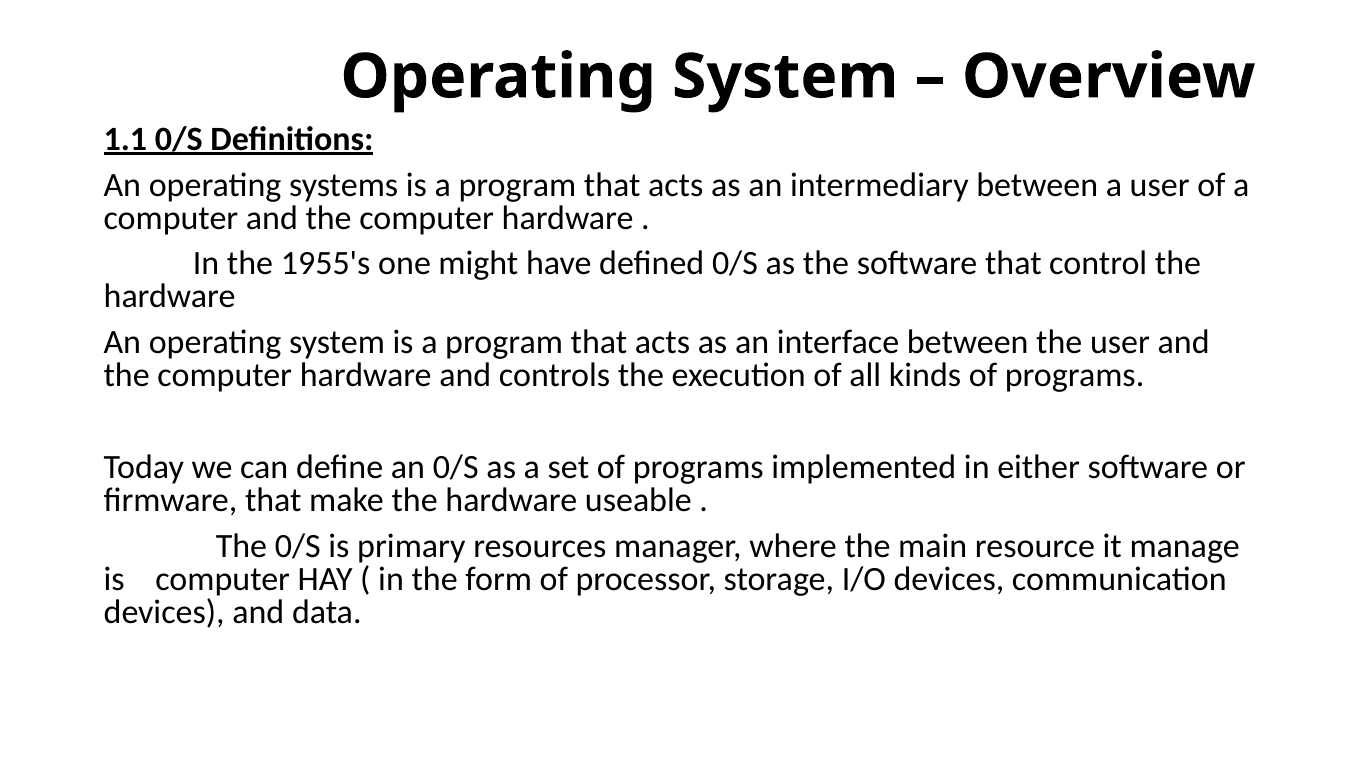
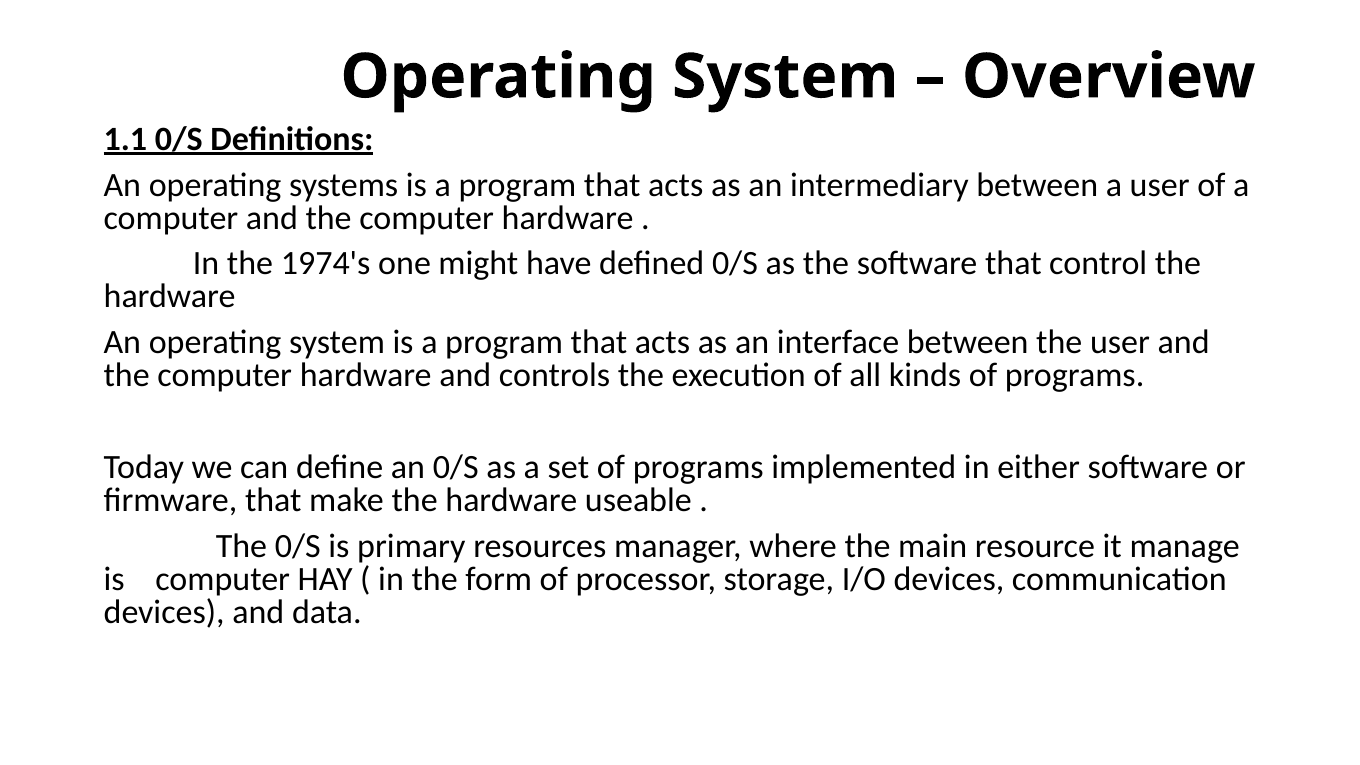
1955's: 1955's -> 1974's
